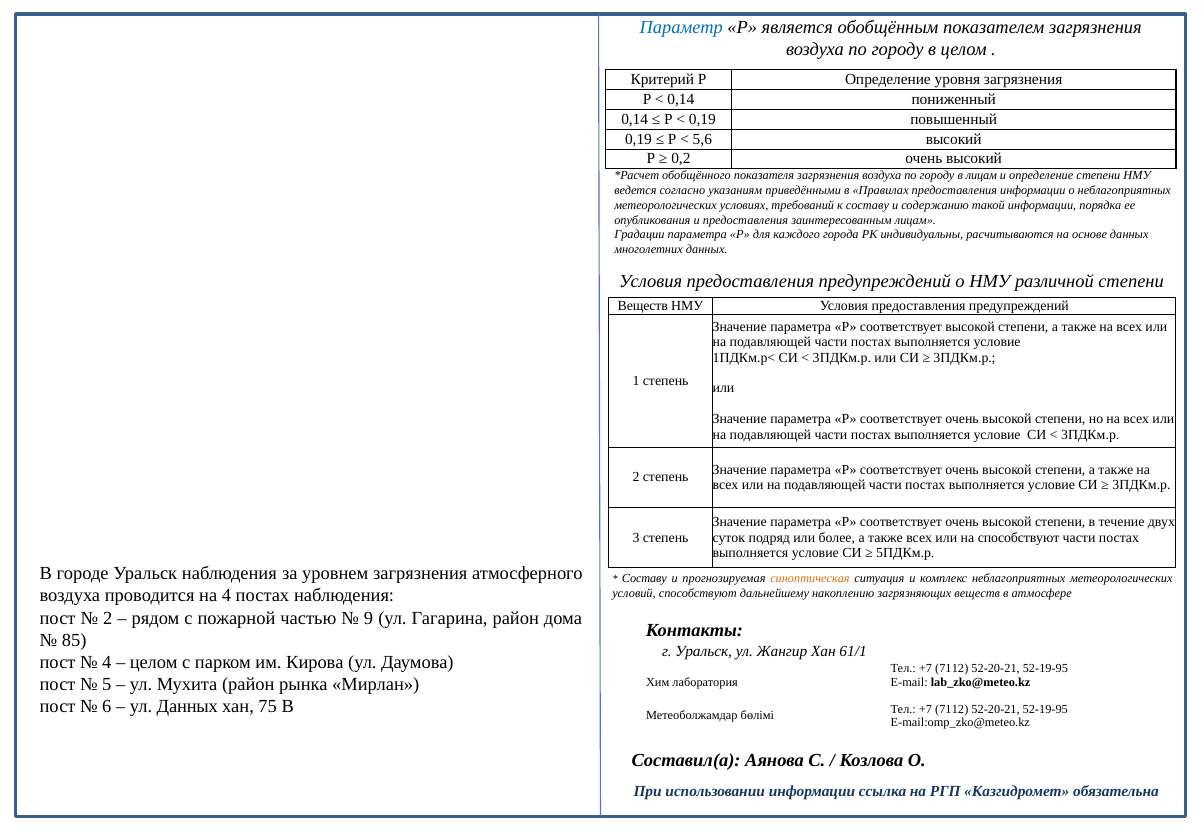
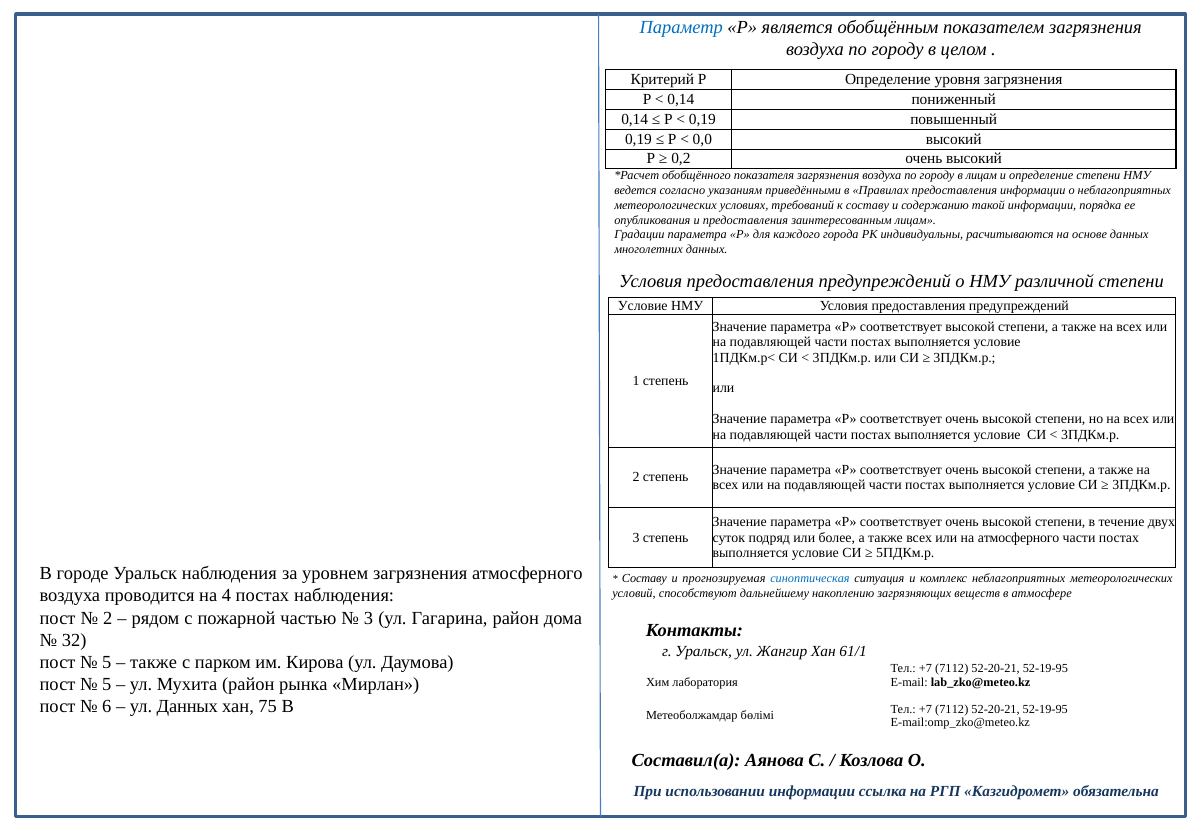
5,6: 5,6 -> 0,0
Веществ at (643, 306): Веществ -> Условие
на способствуют: способствуют -> атмосферного
синоптическая colour: orange -> blue
9 at (369, 618): 9 -> 3
85: 85 -> 32
4 at (107, 663): 4 -> 5
целом at (154, 663): целом -> также
